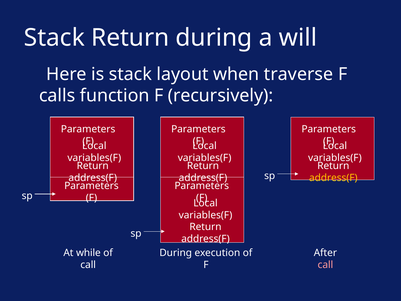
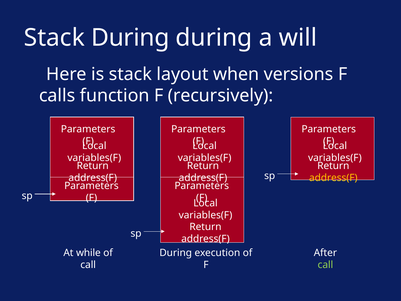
Stack Return: Return -> During
traverse: traverse -> versions
call at (325, 265) colour: pink -> light green
